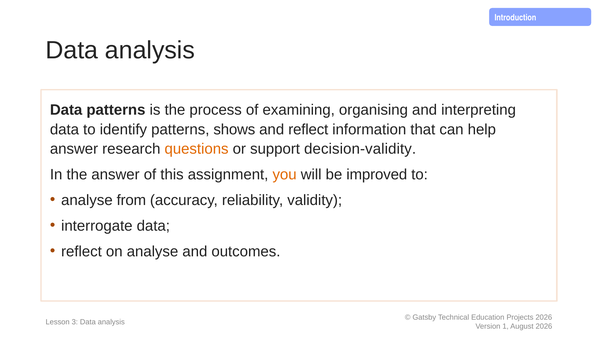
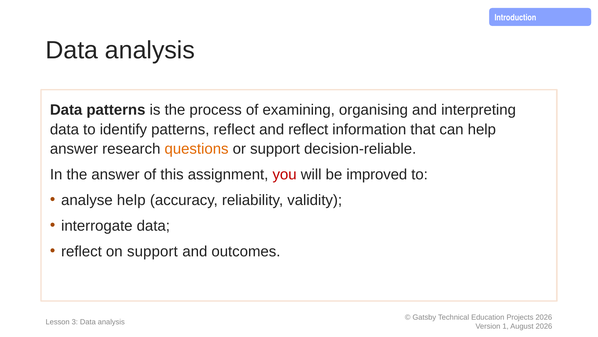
patterns shows: shows -> reflect
decision-validity: decision-validity -> decision-reliable
you colour: orange -> red
analyse from: from -> help
on analyse: analyse -> support
